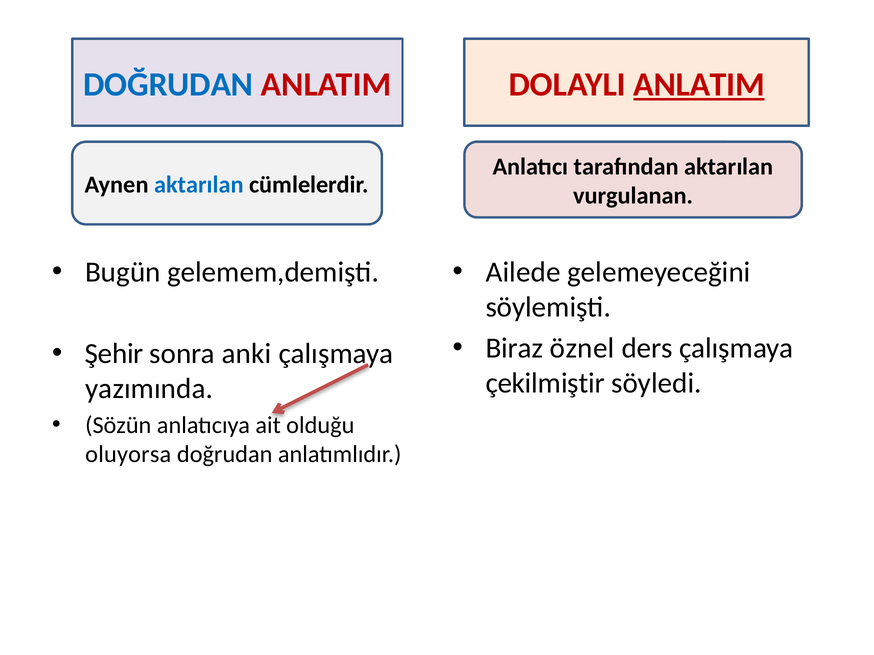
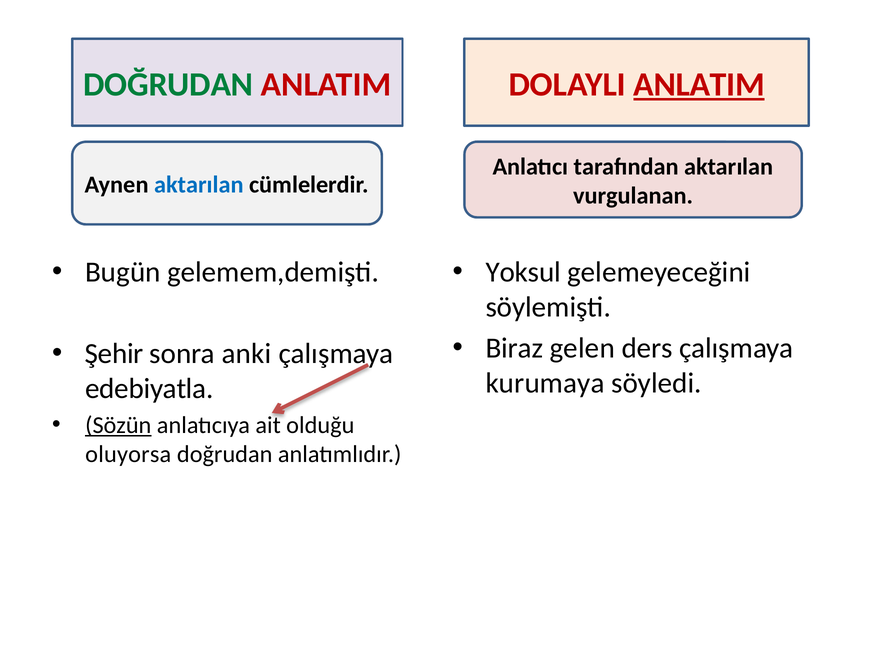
DOĞRUDAN at (168, 85) colour: blue -> green
Ailede: Ailede -> Yoksul
öznel: öznel -> gelen
çekilmiştir: çekilmiştir -> kurumaya
yazımında: yazımında -> edebiyatla
Sözün underline: none -> present
